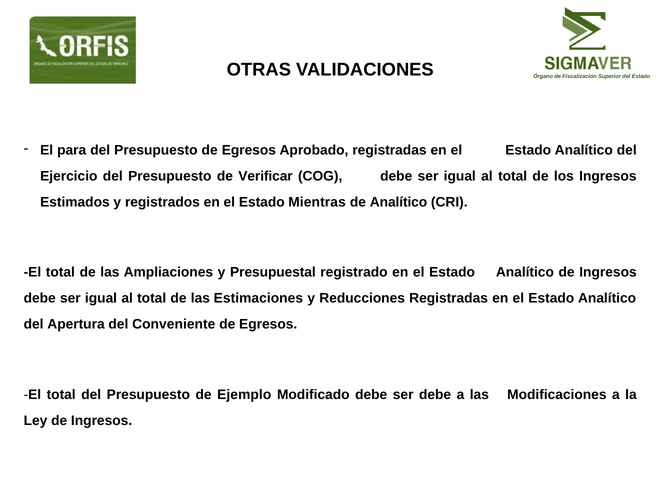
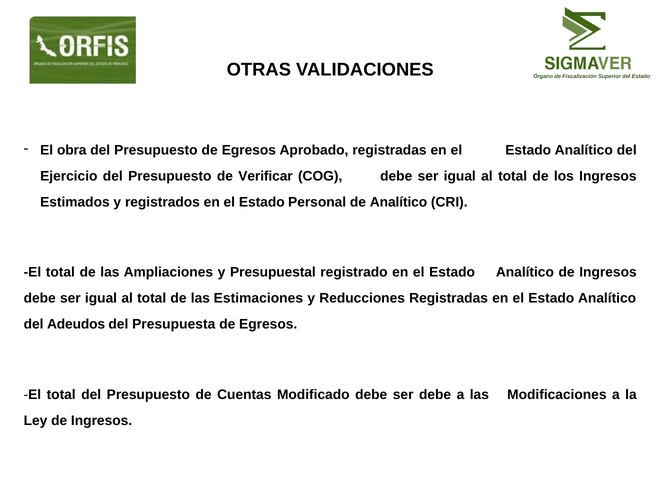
para: para -> obra
Mientras: Mientras -> Personal
Apertura: Apertura -> Adeudos
Conveniente: Conveniente -> Presupuesta
Ejemplo: Ejemplo -> Cuentas
